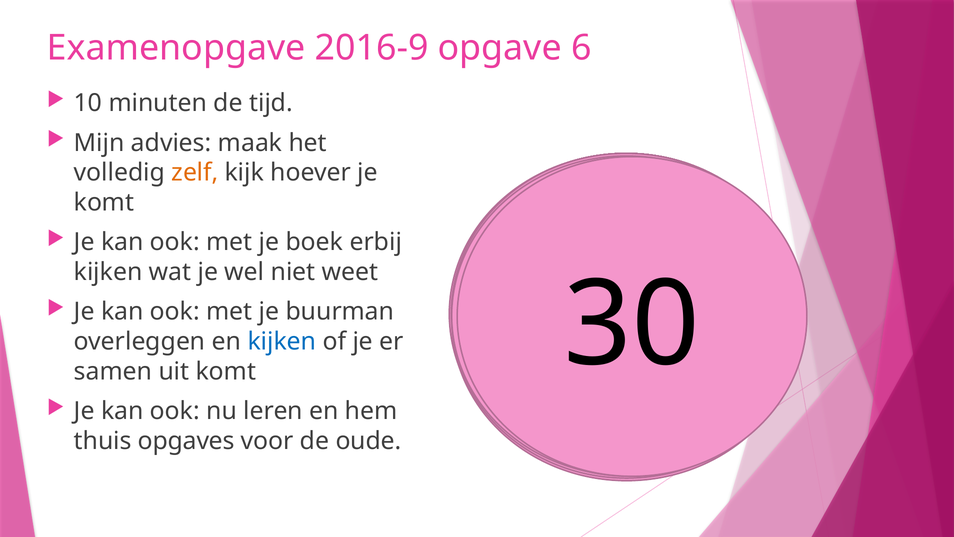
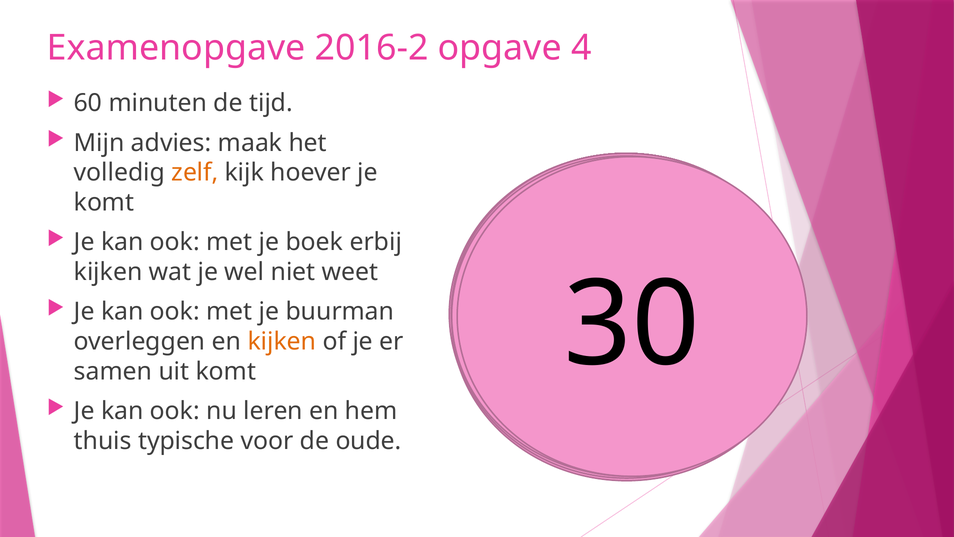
2016-9: 2016-9 -> 2016-2
6: 6 -> 4
10 at (88, 103): 10 -> 60
kijken at (282, 341) colour: blue -> orange
opgaves: opgaves -> typische
